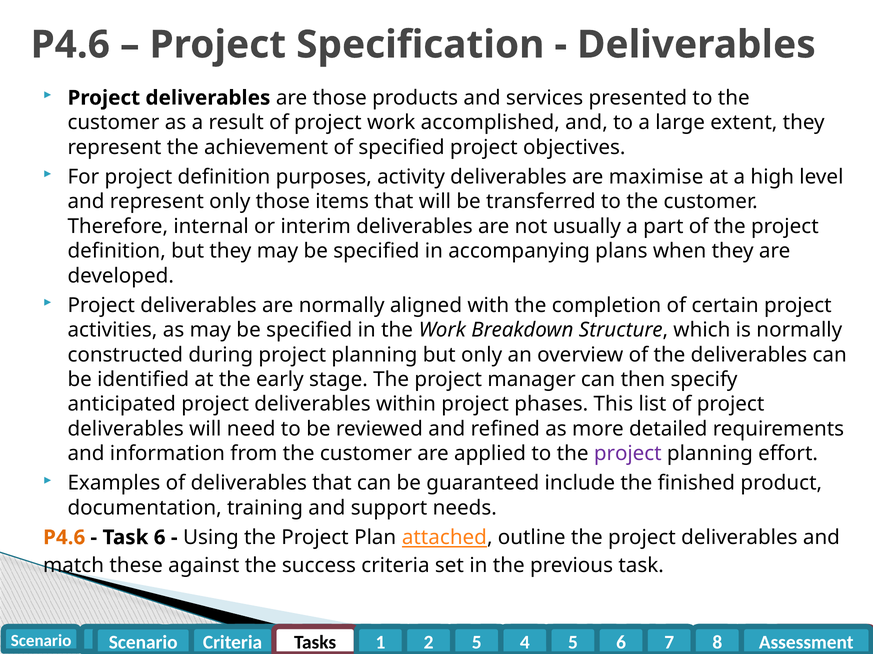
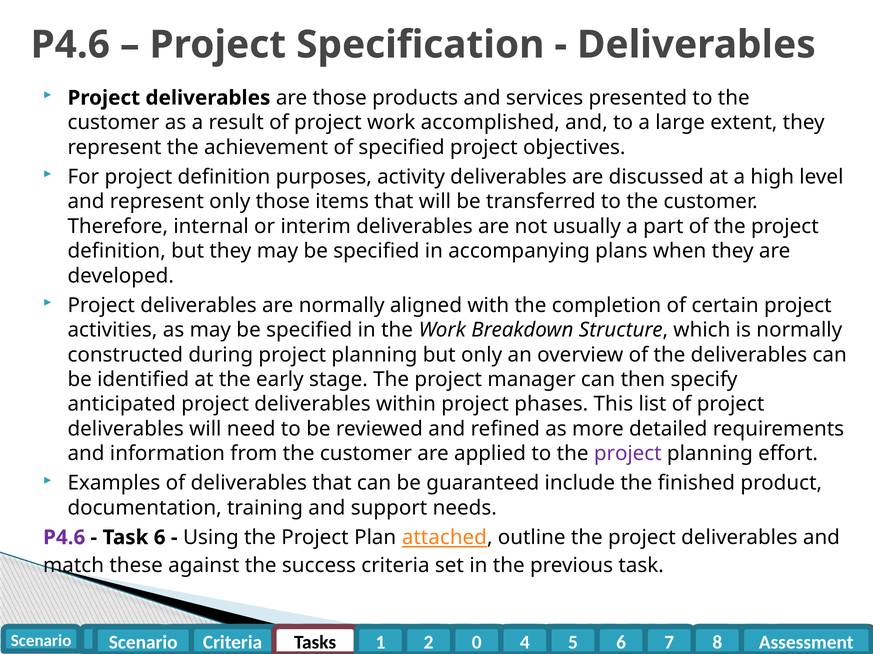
maximise: maximise -> discussed
P4.6 at (64, 538) colour: orange -> purple
5 at (477, 643): 5 -> 0
